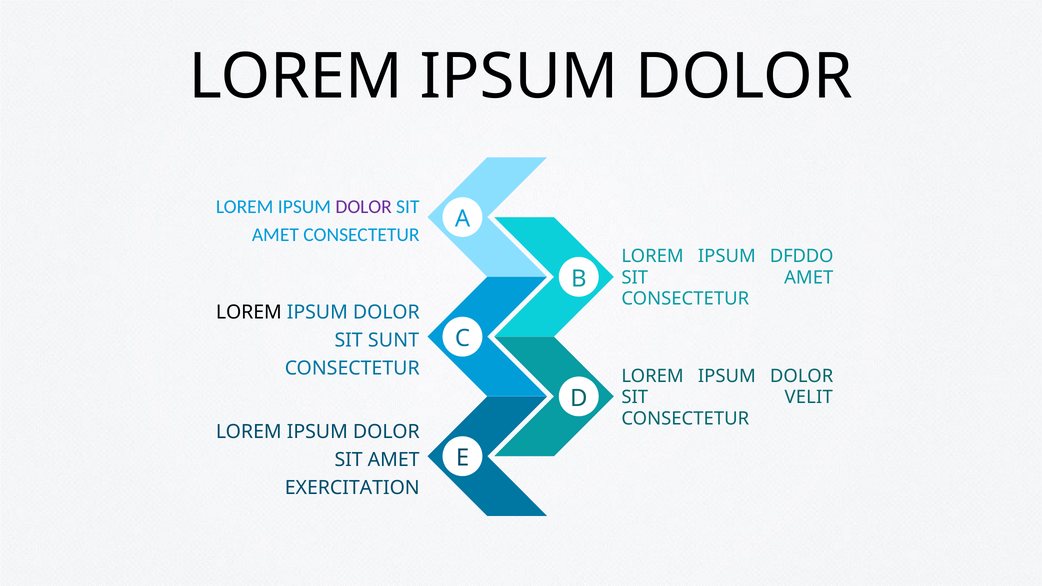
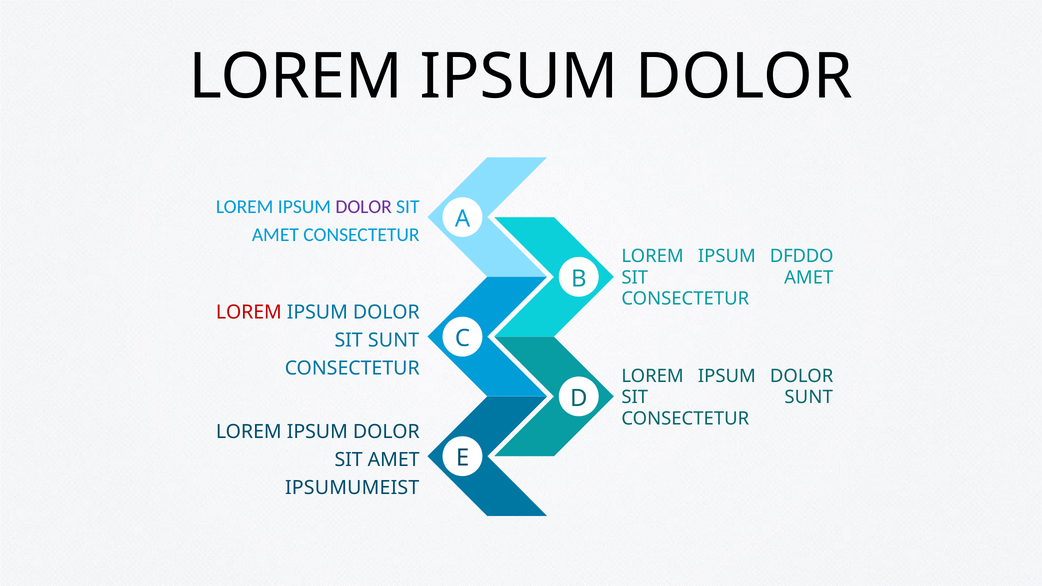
LOREM at (249, 312) colour: black -> red
VELIT at (809, 397): VELIT -> SUNT
EXERCITATION: EXERCITATION -> IPSUMUMEIST
